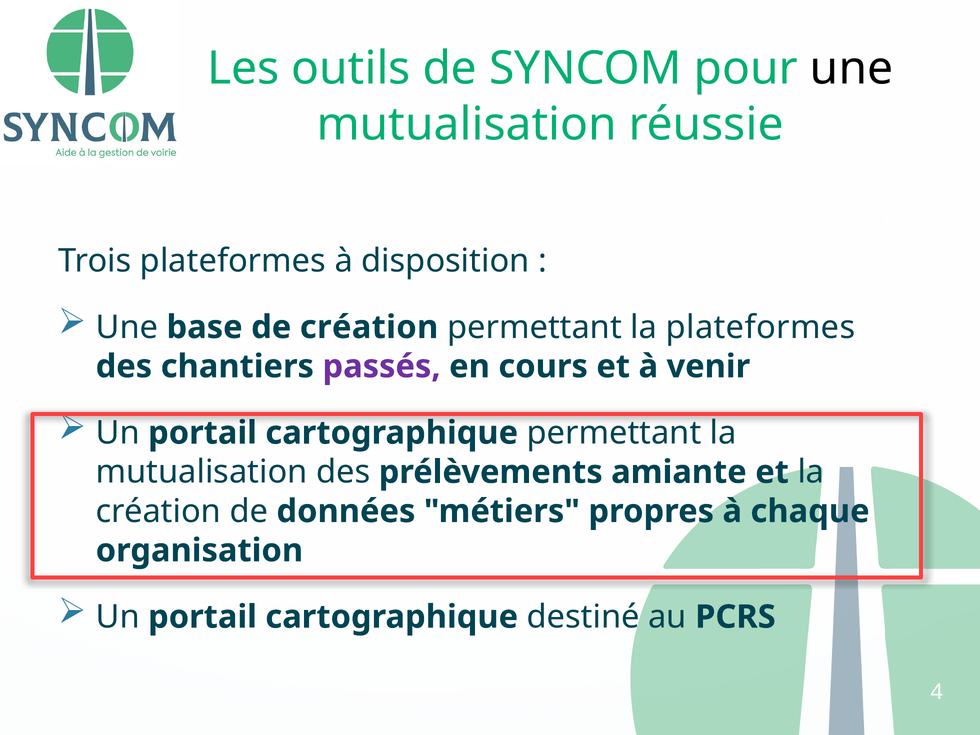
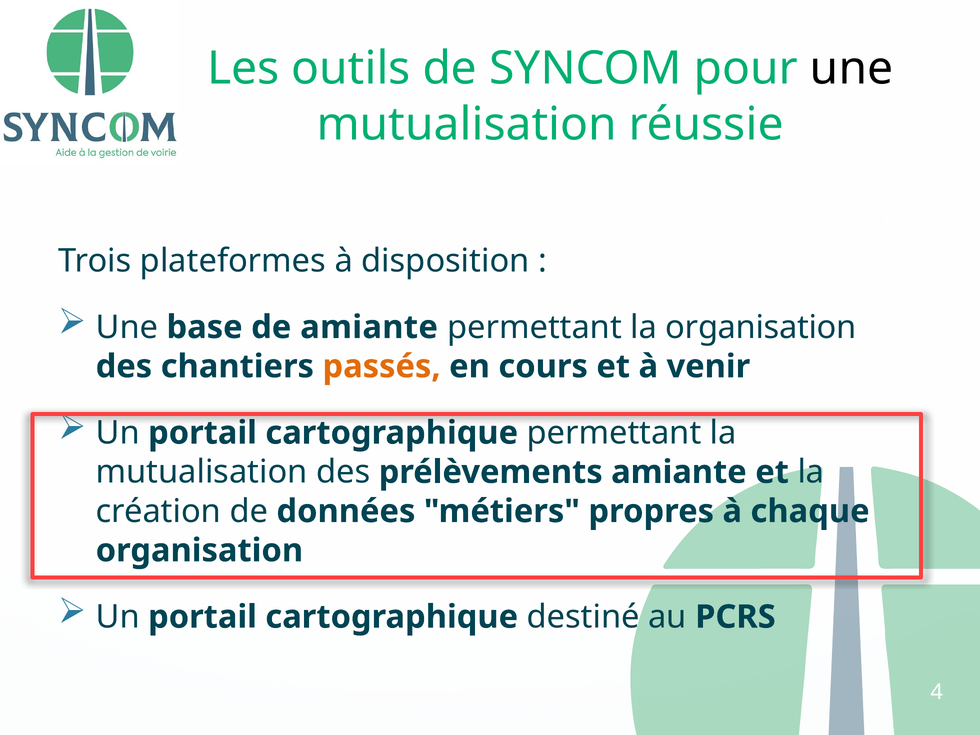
de création: création -> amiante
la plateformes: plateformes -> organisation
passés colour: purple -> orange
